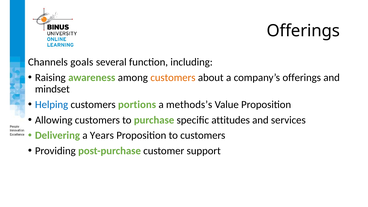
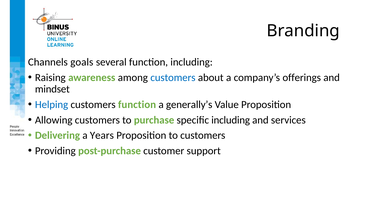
Offerings at (303, 31): Offerings -> Branding
customers at (173, 78) colour: orange -> blue
customers portions: portions -> function
methods’s: methods’s -> generally’s
specific attitudes: attitudes -> including
